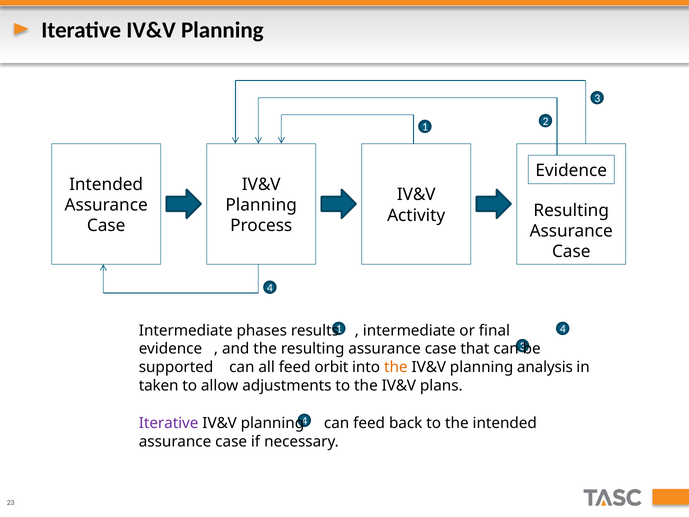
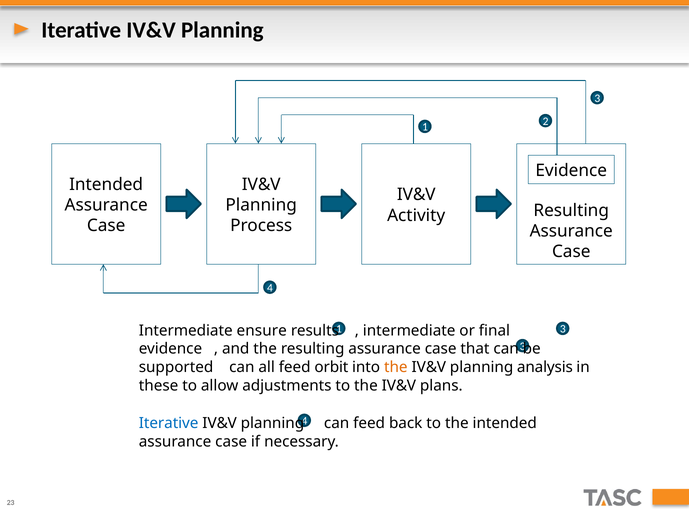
4 at (563, 329): 4 -> 3
phases: phases -> ensure
taken: taken -> these
Iterative at (169, 423) colour: purple -> blue
